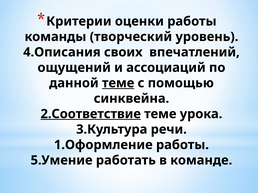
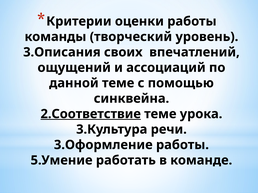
4.Описания: 4.Описания -> 3.Описания
теме at (118, 83) underline: present -> none
1.Оформление: 1.Оформление -> 3.Оформление
